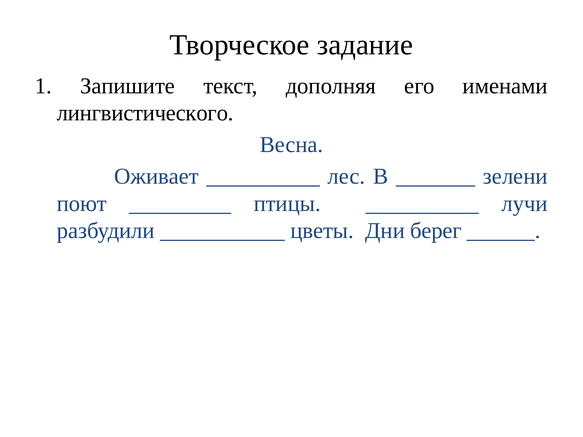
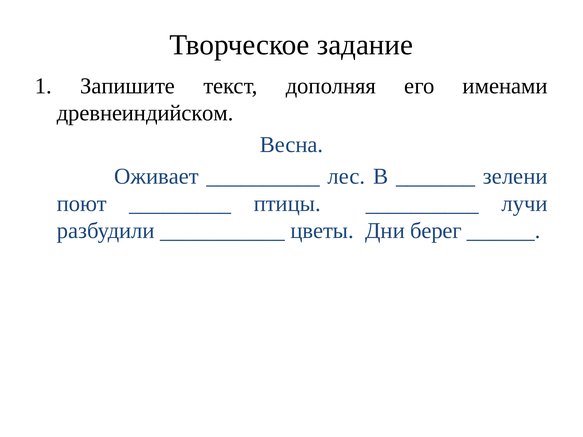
лингвистического: лингвистического -> древнеиндийском
